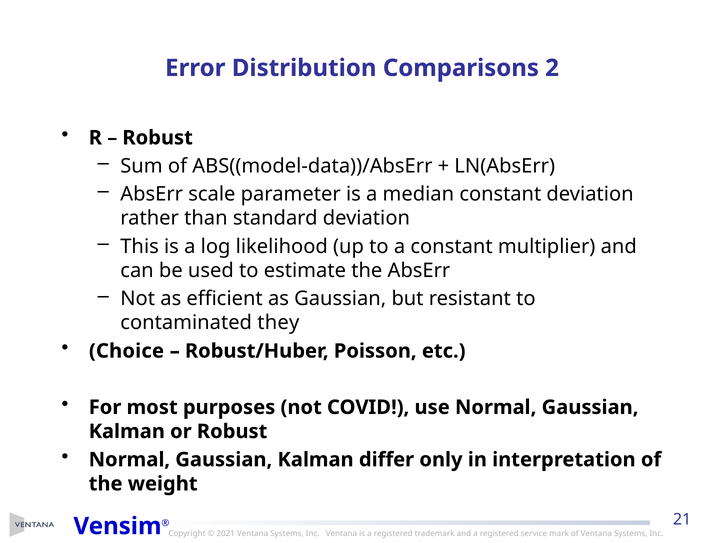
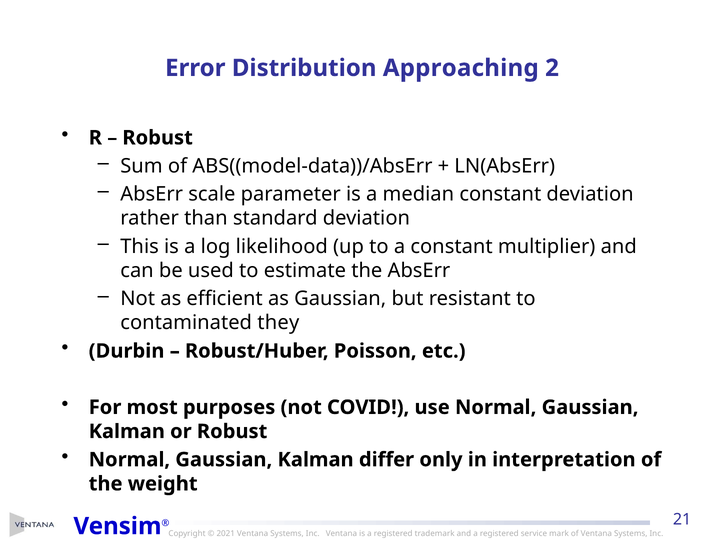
Comparisons: Comparisons -> Approaching
Choice: Choice -> Durbin
